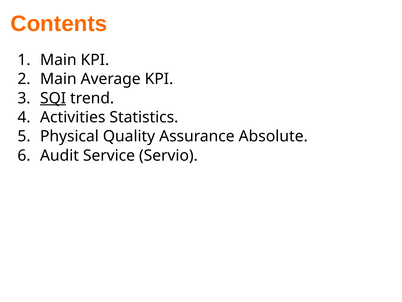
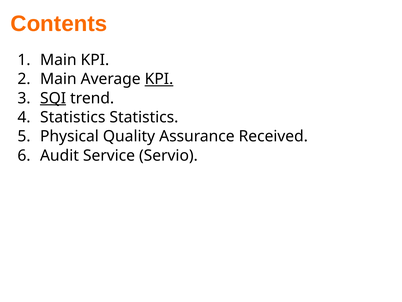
KPI at (159, 79) underline: none -> present
Activities at (73, 117): Activities -> Statistics
Absolute: Absolute -> Received
